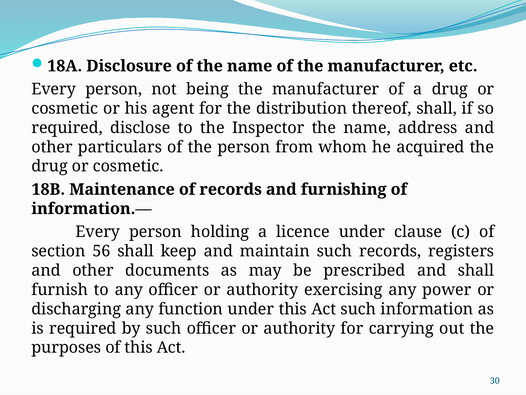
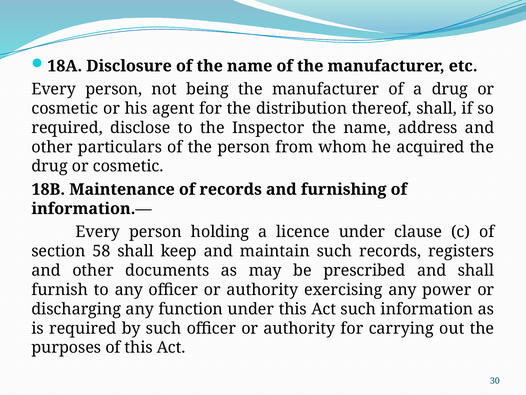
56: 56 -> 58
